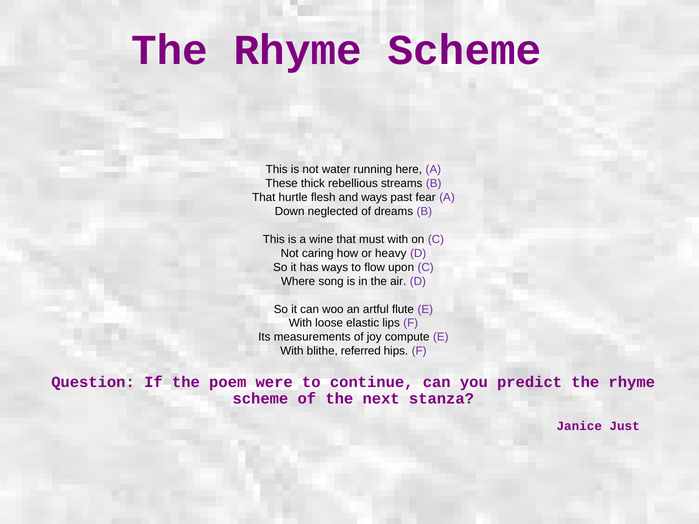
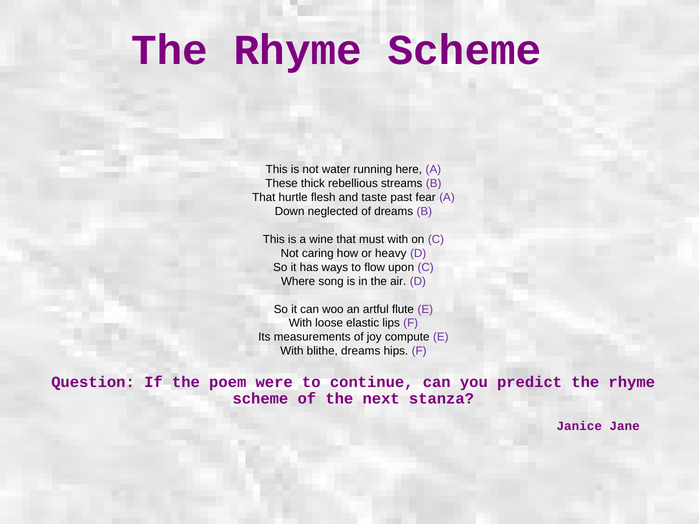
and ways: ways -> taste
blithe referred: referred -> dreams
Just: Just -> Jane
